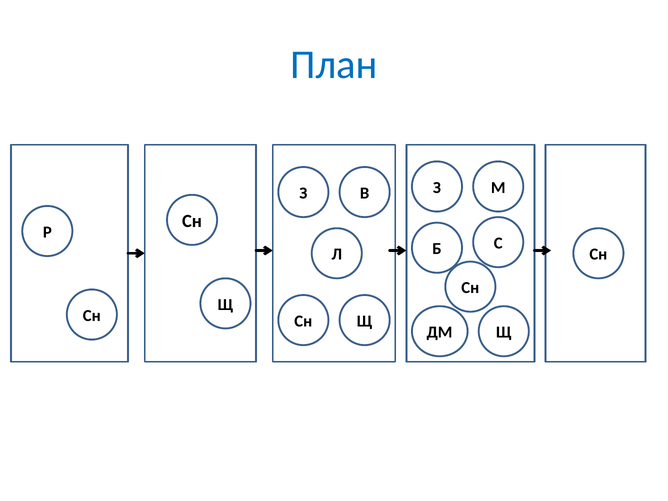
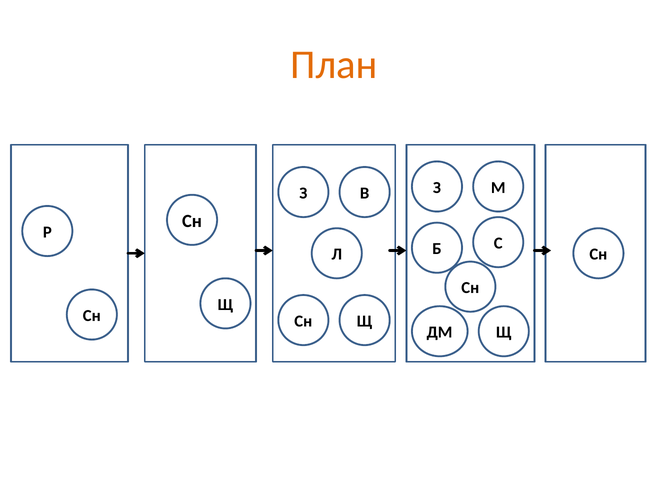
План colour: blue -> orange
